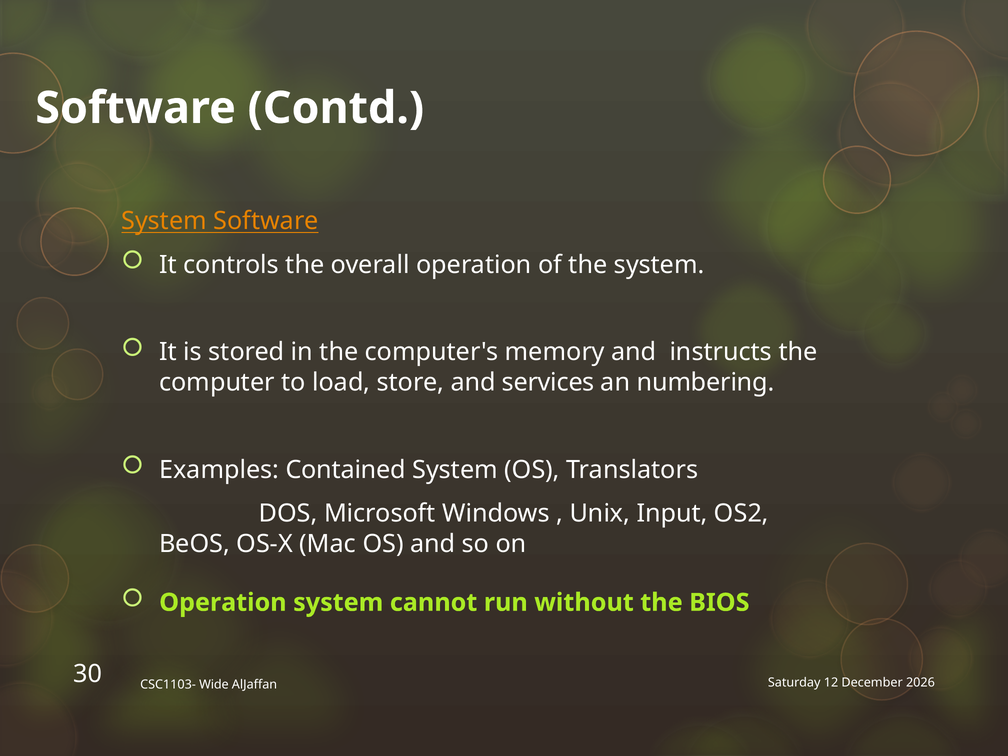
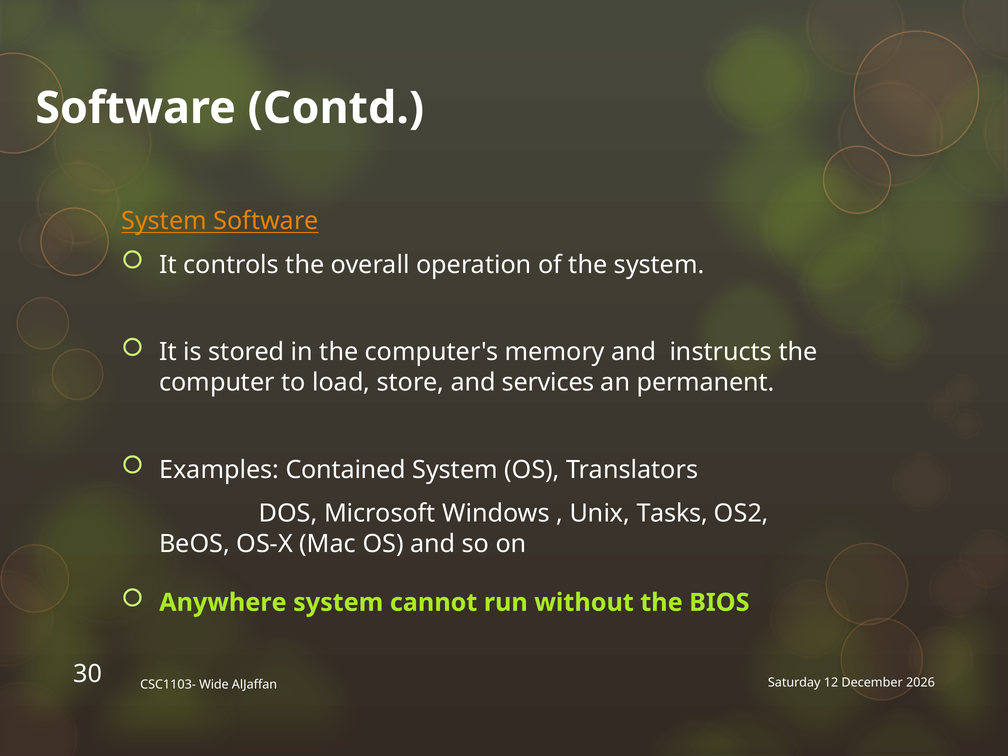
numbering: numbering -> permanent
Input: Input -> Tasks
Operation at (223, 603): Operation -> Anywhere
